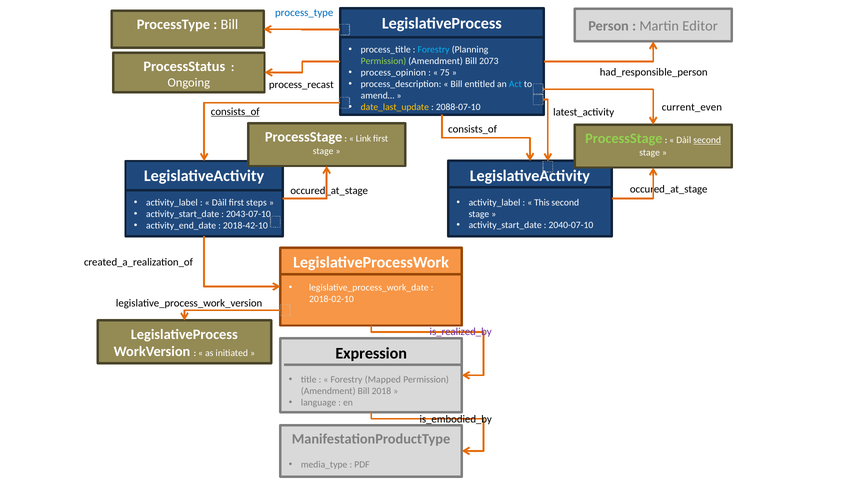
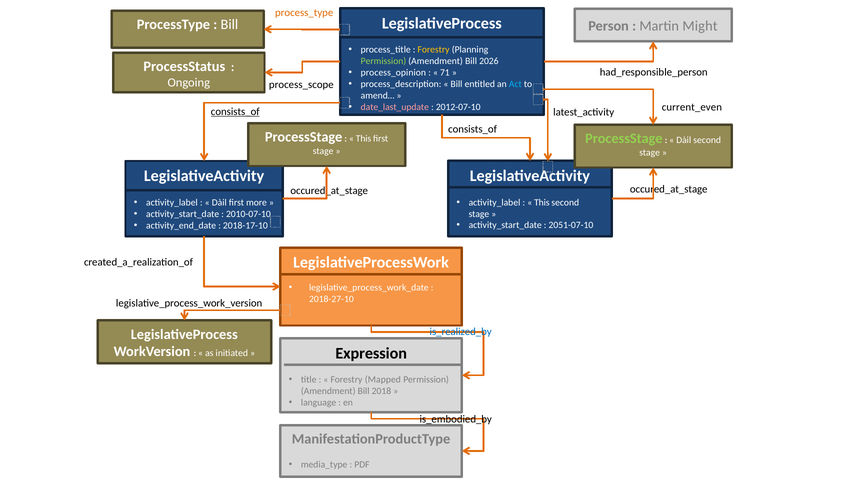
process_type colour: blue -> orange
Editor: Editor -> Might
Forestry at (434, 50) colour: light blue -> yellow
2073: 2073 -> 2026
75: 75 -> 71
process_recast: process_recast -> process_scope
date_last_update colour: yellow -> pink
2088-07-10: 2088-07-10 -> 2012-07-10
Link at (364, 139): Link -> This
second at (707, 140) underline: present -> none
steps: steps -> more
2043-07-10: 2043-07-10 -> 2010-07-10
2040-07-10: 2040-07-10 -> 2051-07-10
2018-42-10: 2018-42-10 -> 2018-17-10
2018-02-10: 2018-02-10 -> 2018-27-10
is_realized_by colour: purple -> blue
